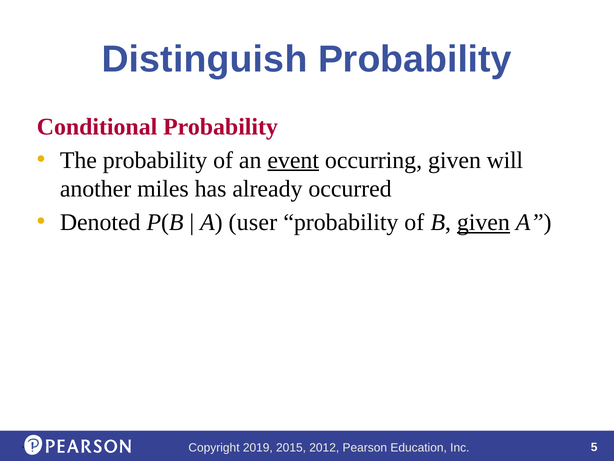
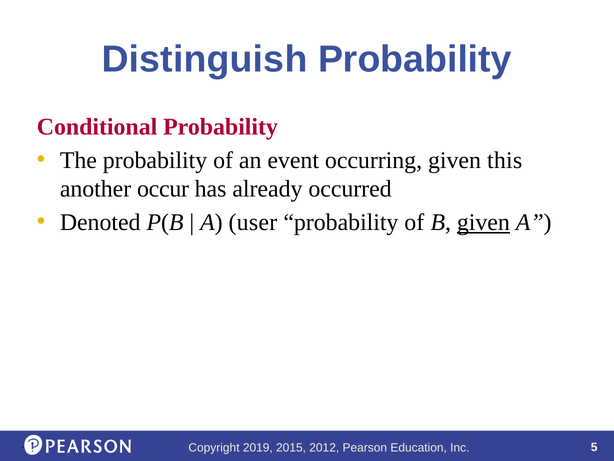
event underline: present -> none
will: will -> this
miles: miles -> occur
